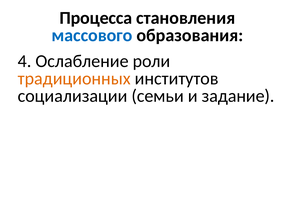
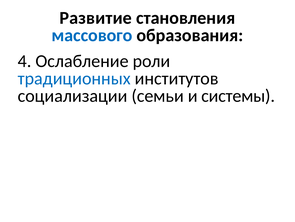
Процесса: Процесса -> Развитие
традиционных colour: orange -> blue
задание: задание -> системы
